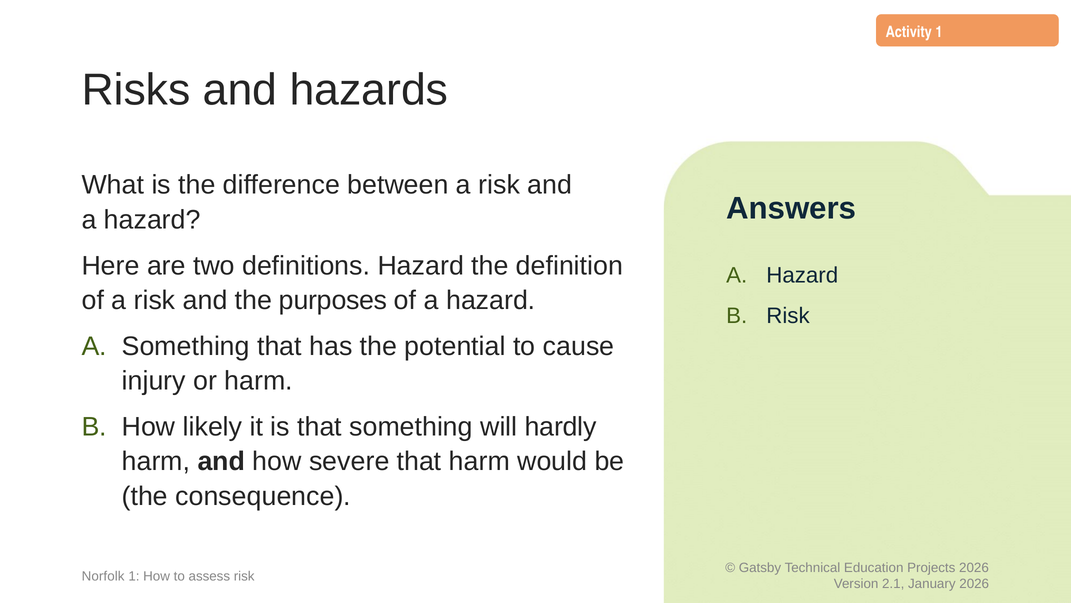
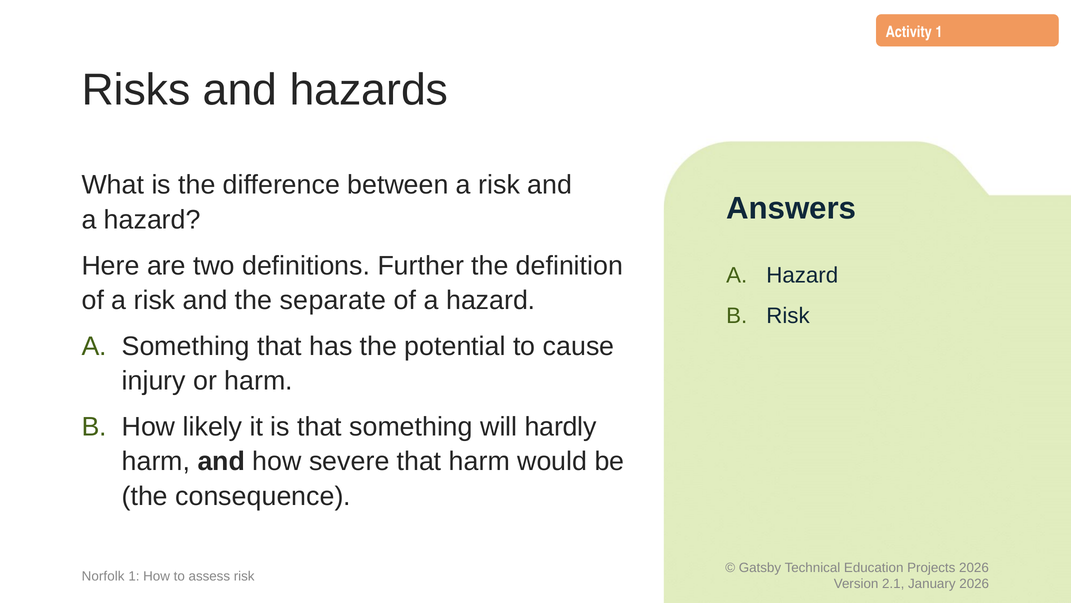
definitions Hazard: Hazard -> Further
purposes: purposes -> separate
